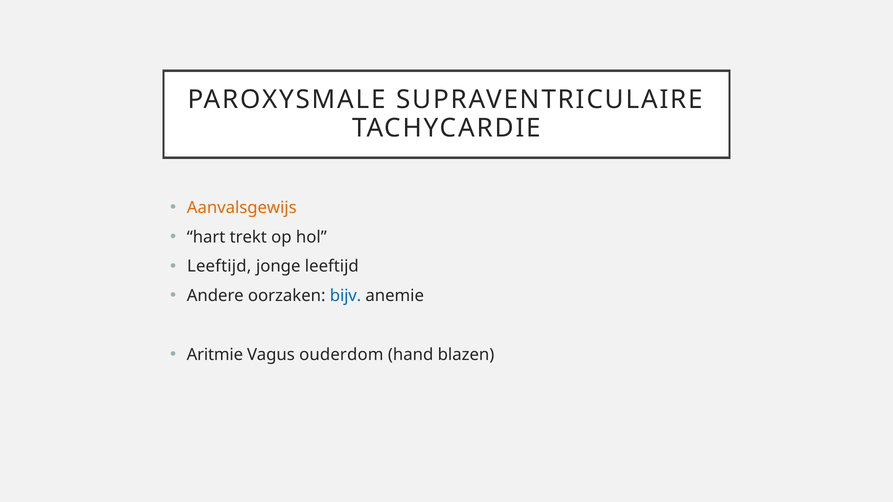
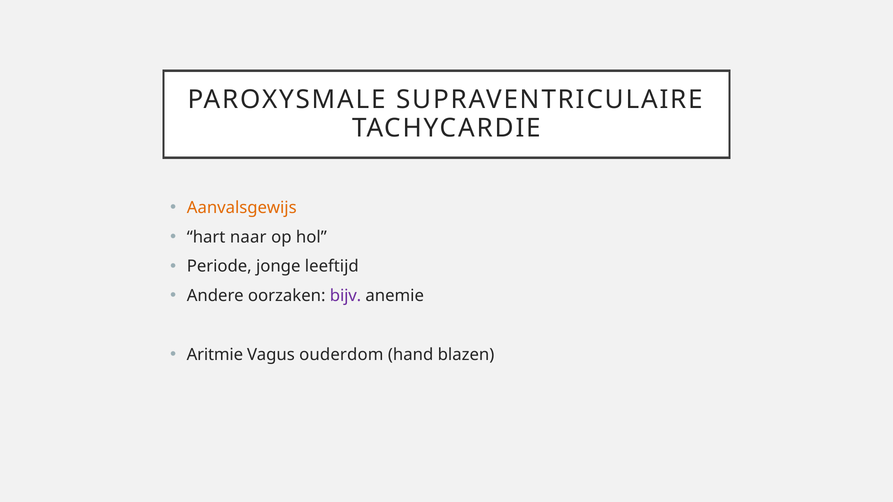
trekt: trekt -> naar
Leeftijd at (219, 267): Leeftijd -> Periode
bijv colour: blue -> purple
